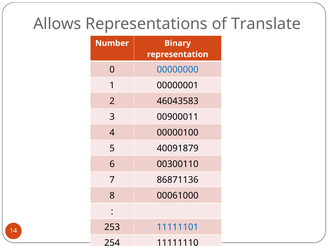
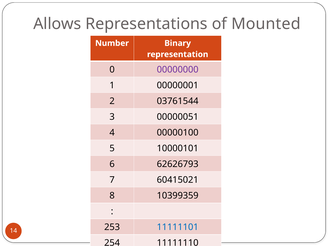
Translate: Translate -> Mounted
00000000 colour: blue -> purple
46043583: 46043583 -> 03761544
00900011: 00900011 -> 00000051
40091879: 40091879 -> 10000101
00300110: 00300110 -> 62626793
86871136: 86871136 -> 60415021
00061000: 00061000 -> 10399359
